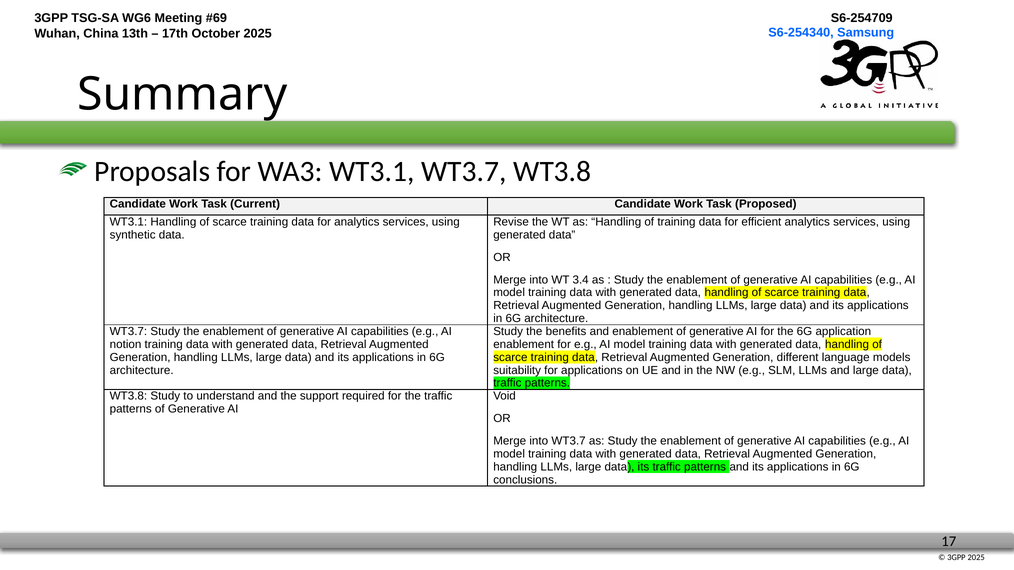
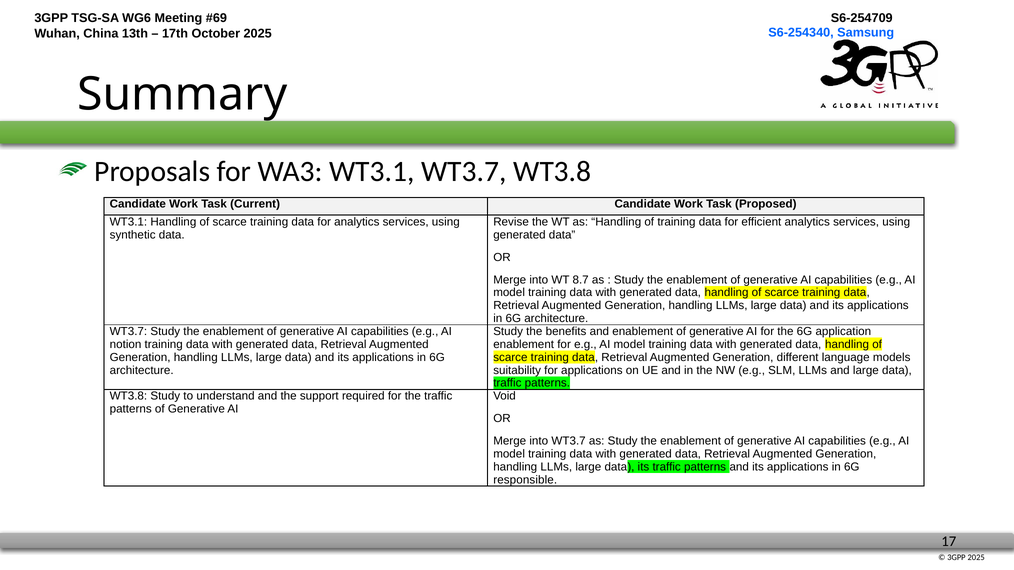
3.4: 3.4 -> 8.7
conclusions: conclusions -> responsible
